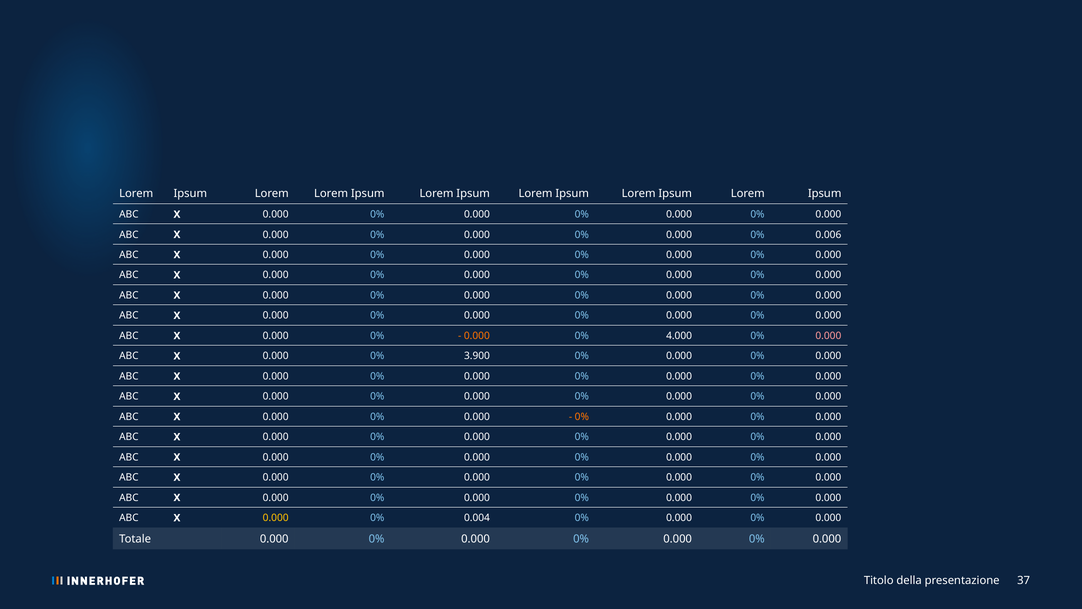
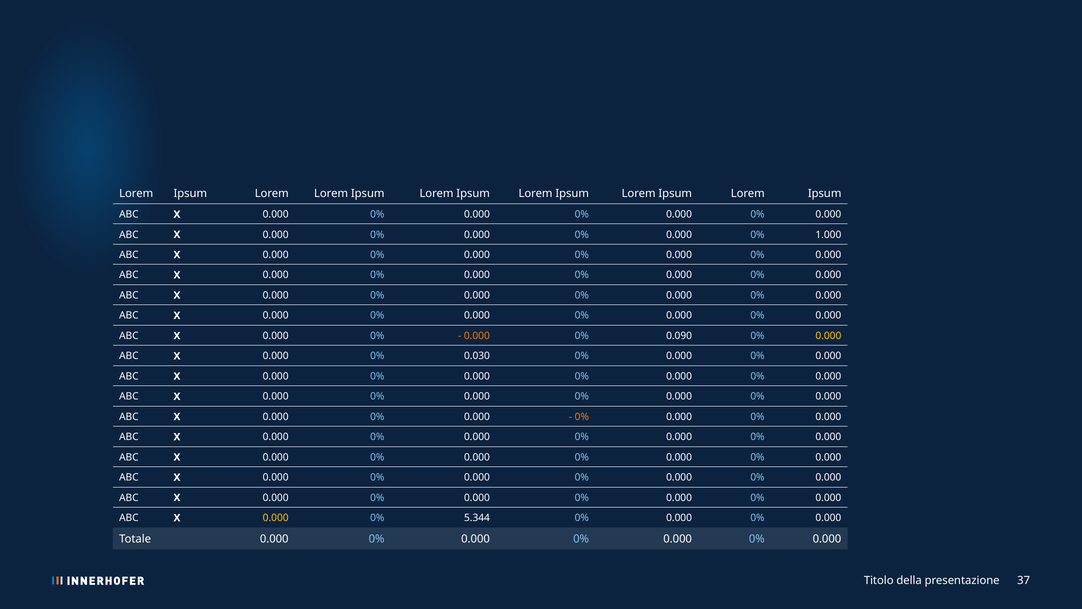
0.006: 0.006 -> 1.000
4.000: 4.000 -> 0.090
0.000 at (828, 336) colour: pink -> yellow
3.900: 3.900 -> 0.030
0.004: 0.004 -> 5.344
